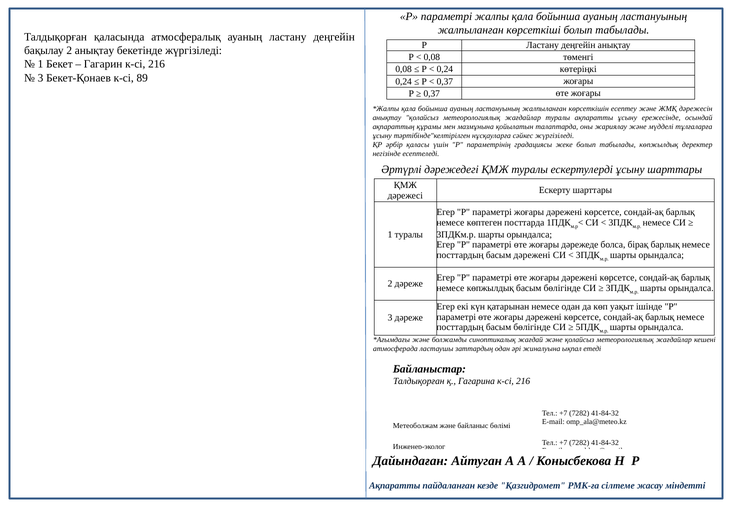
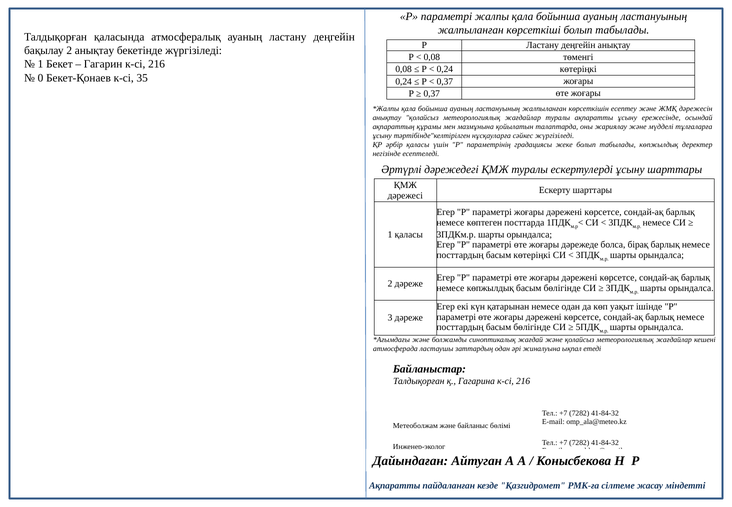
3 at (41, 78): 3 -> 0
89: 89 -> 35
1 туралы: туралы -> қаласы
басым дәрежені: дәрежені -> көтеріңкі
